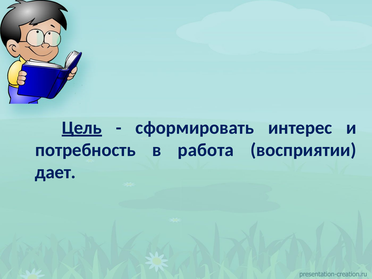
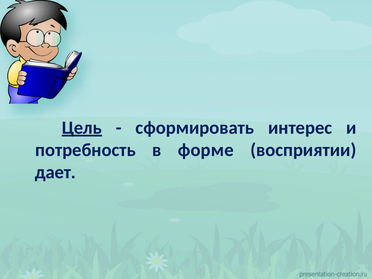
работа: работа -> форме
